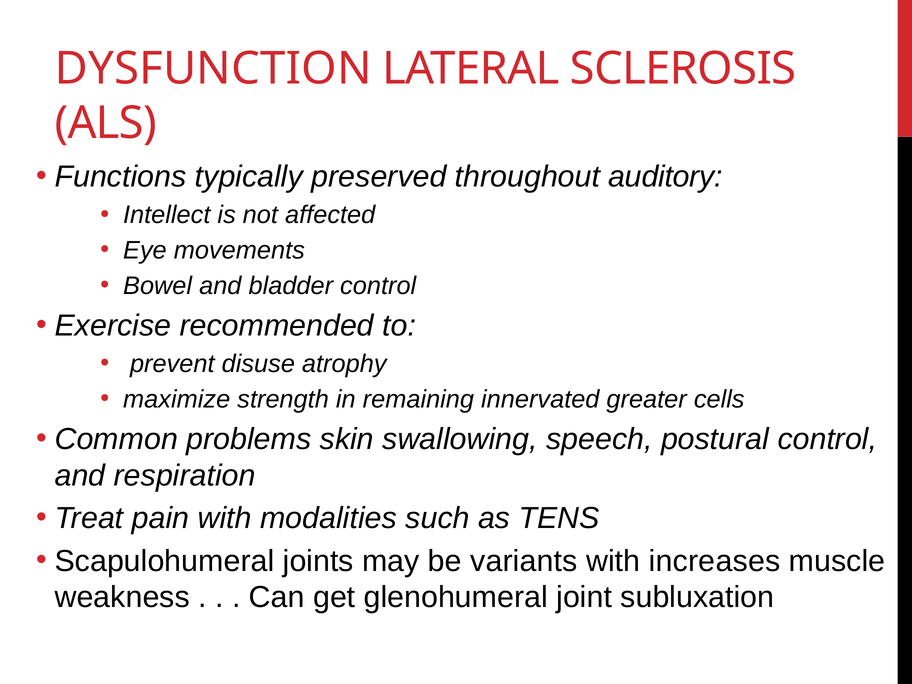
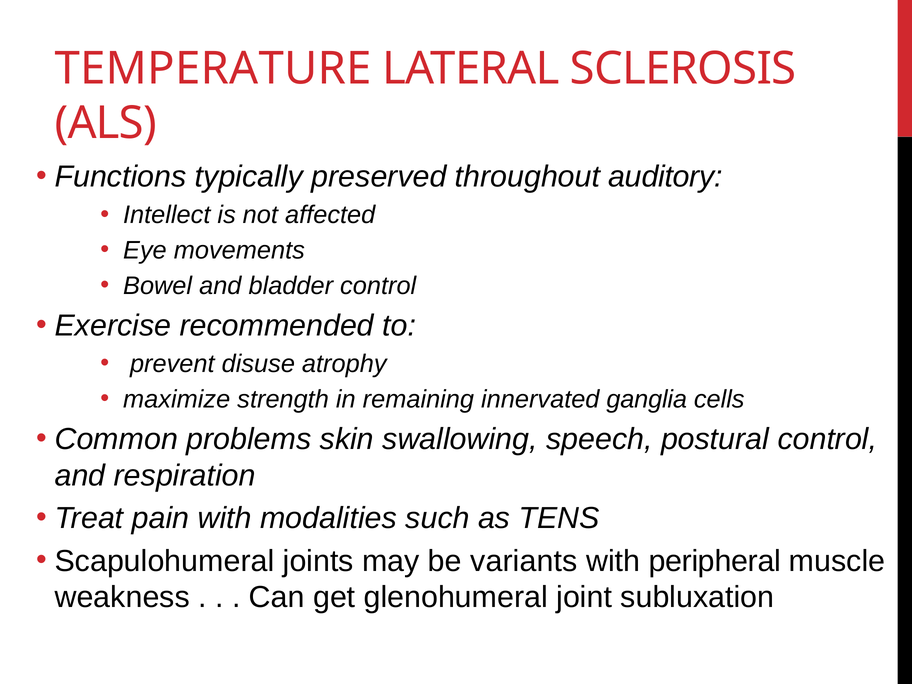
DYSFUNCTION: DYSFUNCTION -> TEMPERATURE
greater: greater -> ganglia
increases: increases -> peripheral
